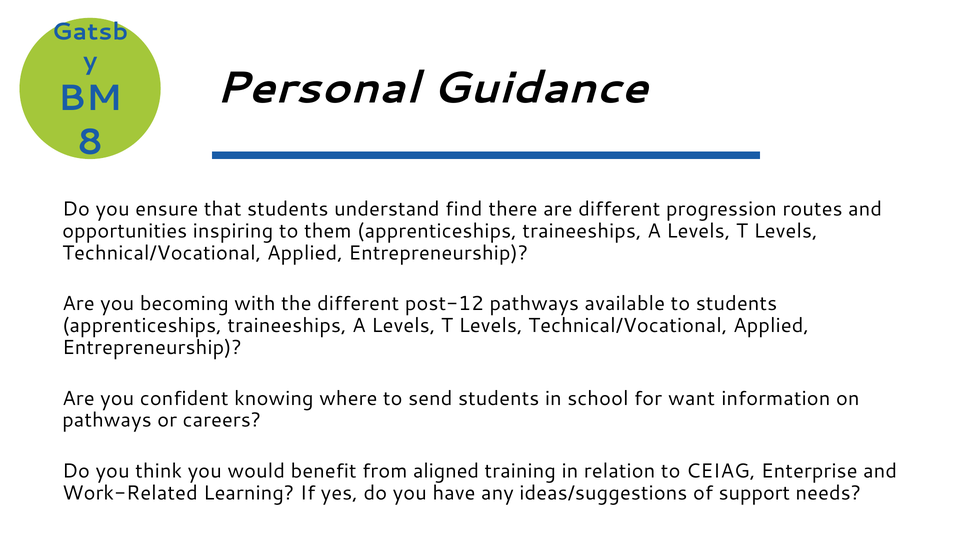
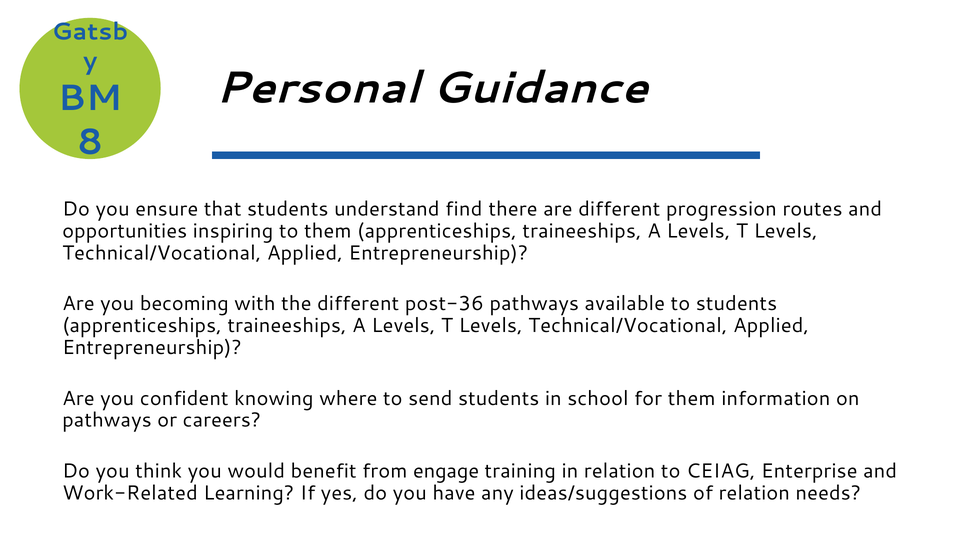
post-12: post-12 -> post-36
for want: want -> them
aligned: aligned -> engage
of support: support -> relation
